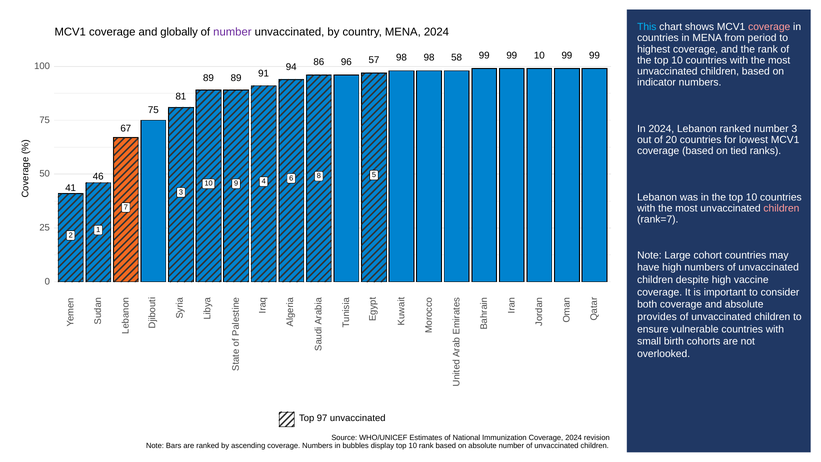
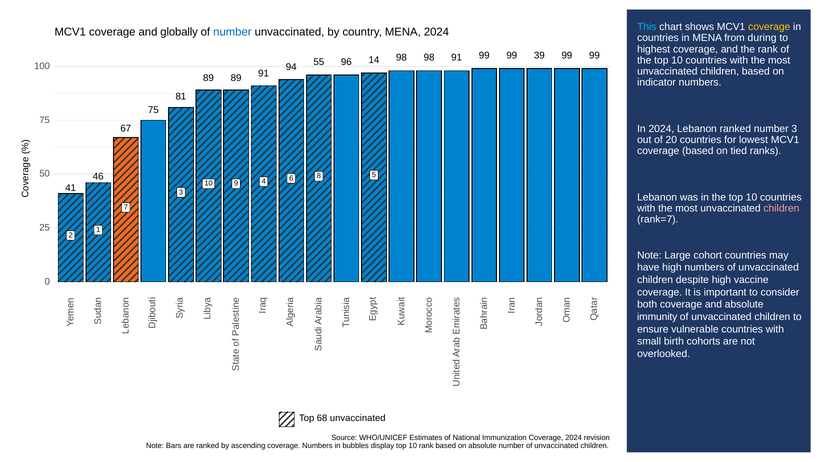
coverage at (769, 27) colour: pink -> yellow
number at (232, 32) colour: purple -> blue
period: period -> during
99 10: 10 -> 39
86: 86 -> 55
57: 57 -> 14
98 58: 58 -> 91
provides: provides -> immunity
97: 97 -> 68
